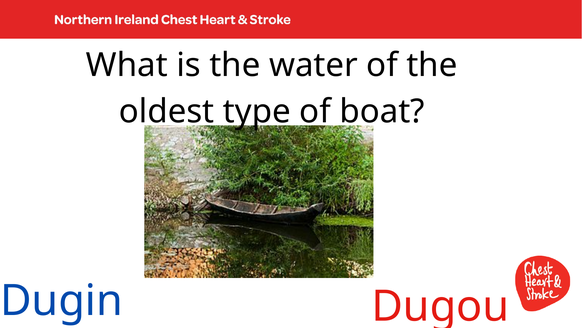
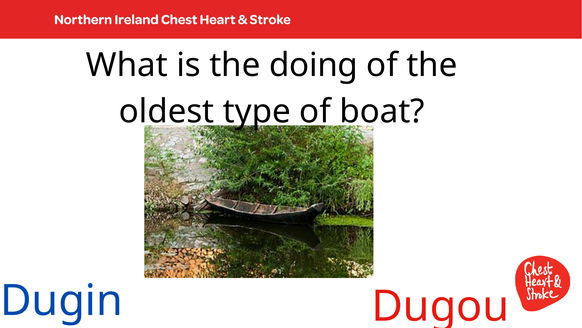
water: water -> doing
